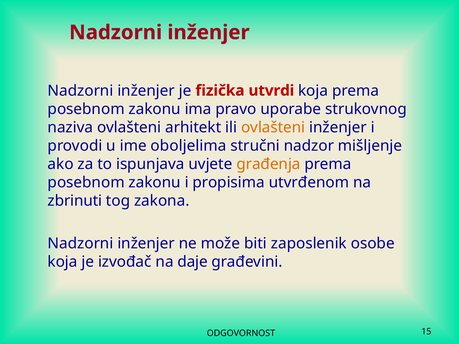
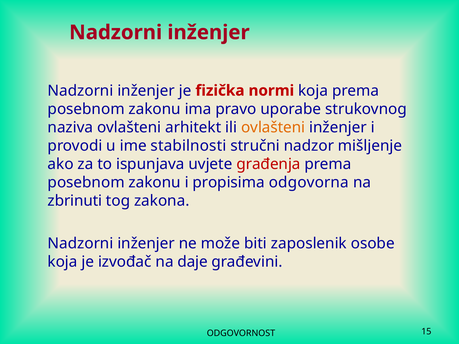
utvrdi: utvrdi -> normi
oboljelima: oboljelima -> stabilnosti
građenja colour: orange -> red
utvrđenom: utvrđenom -> odgovorna
